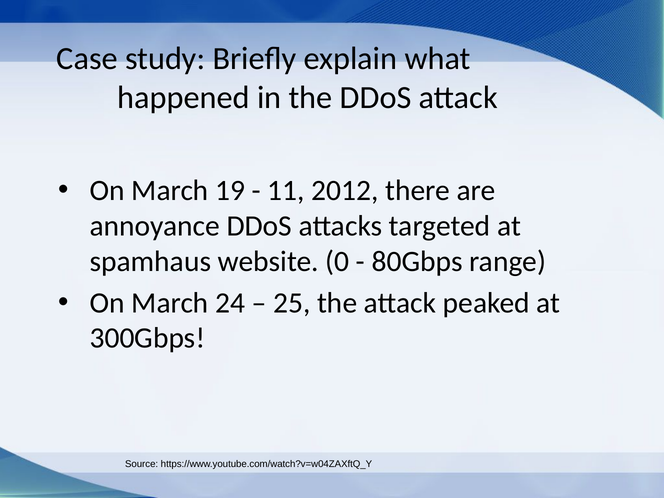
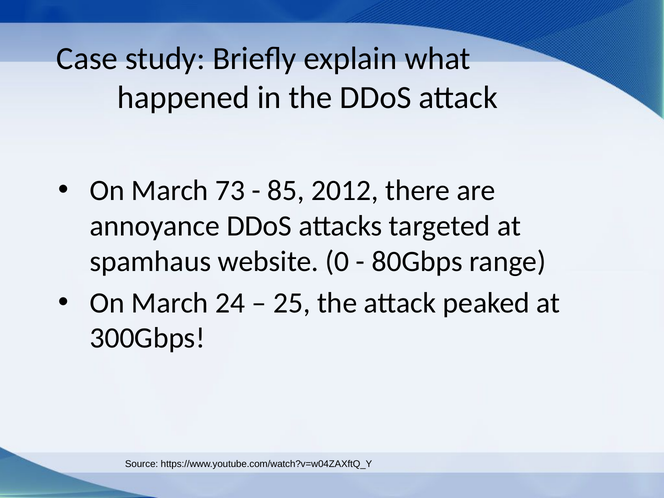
19: 19 -> 73
11: 11 -> 85
